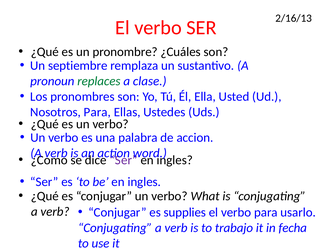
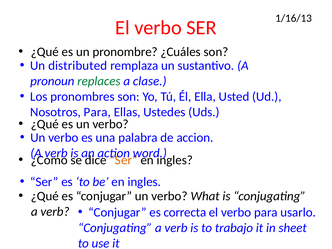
2/16/13: 2/16/13 -> 1/16/13
septiembre: septiembre -> distributed
Ser at (124, 160) colour: purple -> orange
supplies: supplies -> correcta
fecha: fecha -> sheet
